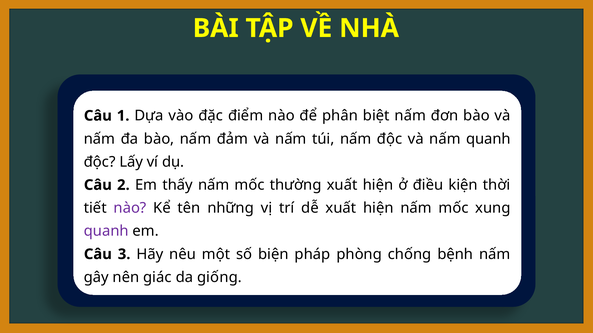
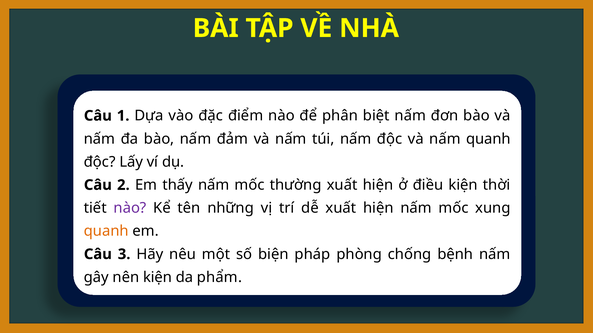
quanh at (106, 232) colour: purple -> orange
nên giác: giác -> kiện
giống: giống -> phẩm
